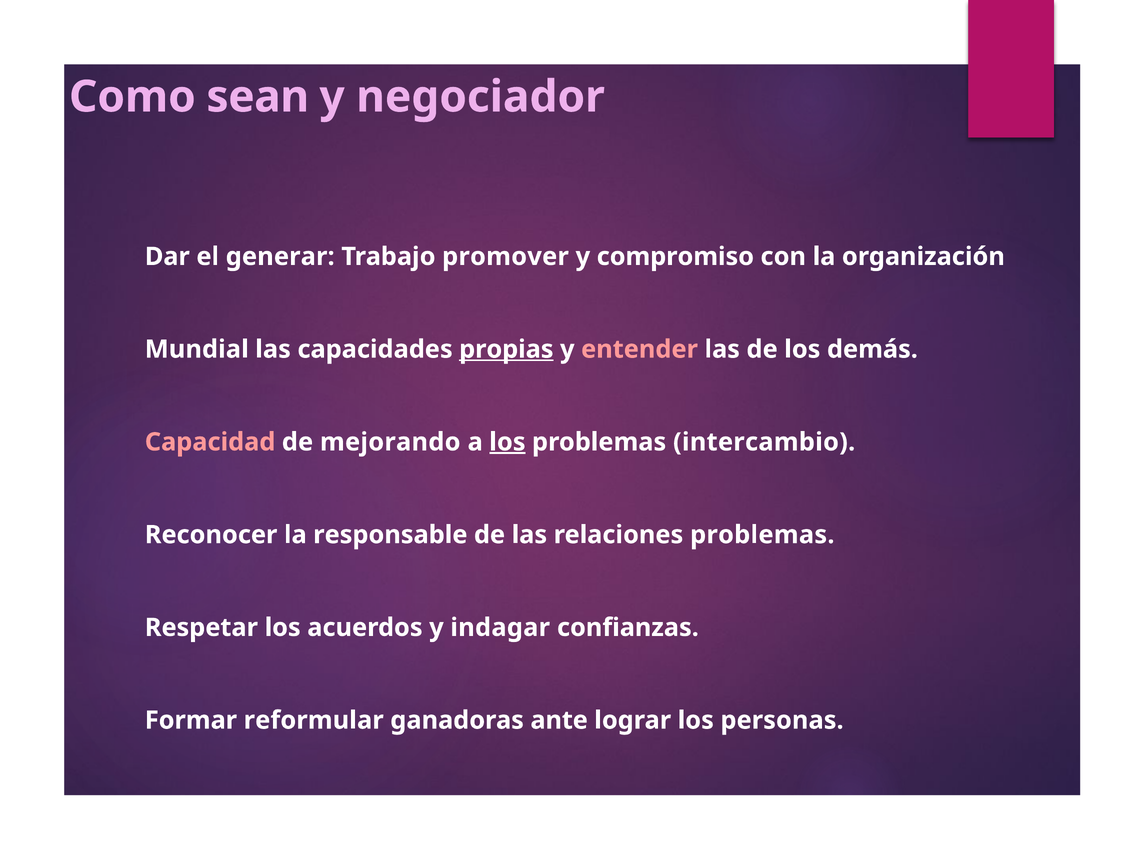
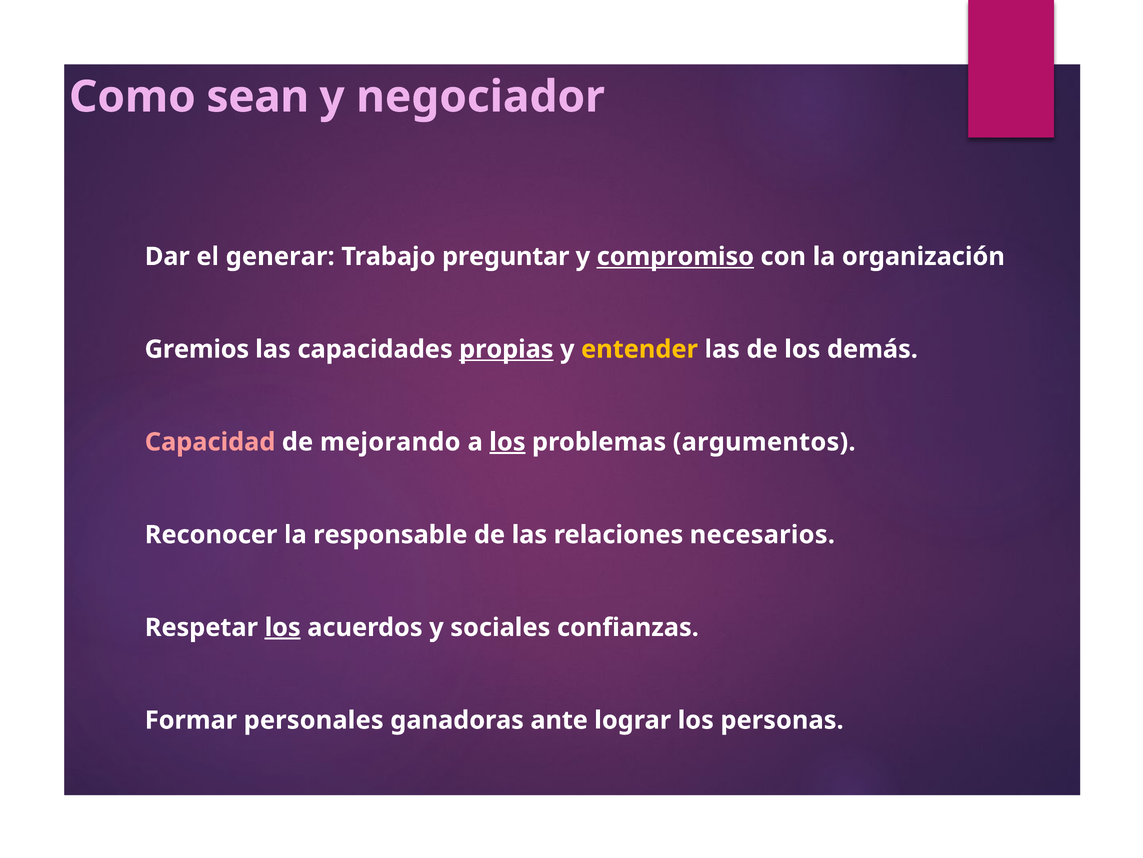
promover: promover -> preguntar
compromiso underline: none -> present
Mundial: Mundial -> Gremios
entender colour: pink -> yellow
intercambio: intercambio -> argumentos
relaciones problemas: problemas -> necesarios
los at (283, 627) underline: none -> present
indagar: indagar -> sociales
reformular: reformular -> personales
